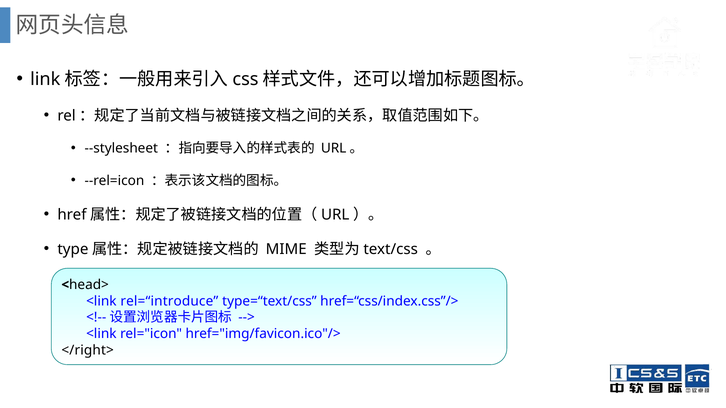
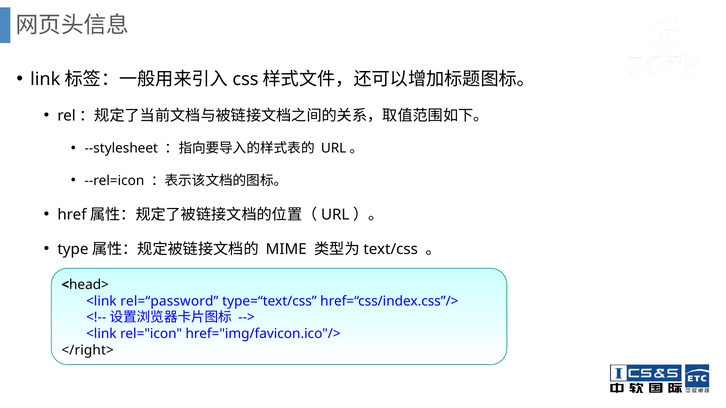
rel=“introduce: rel=“introduce -> rel=“password
